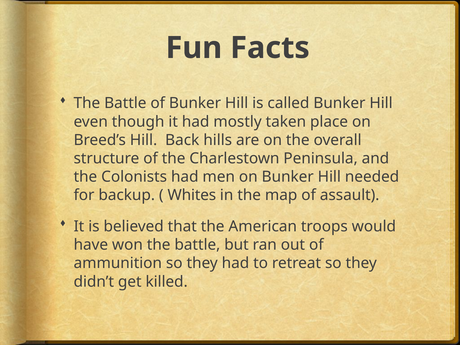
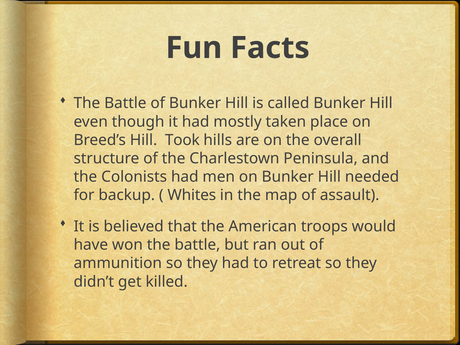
Back: Back -> Took
